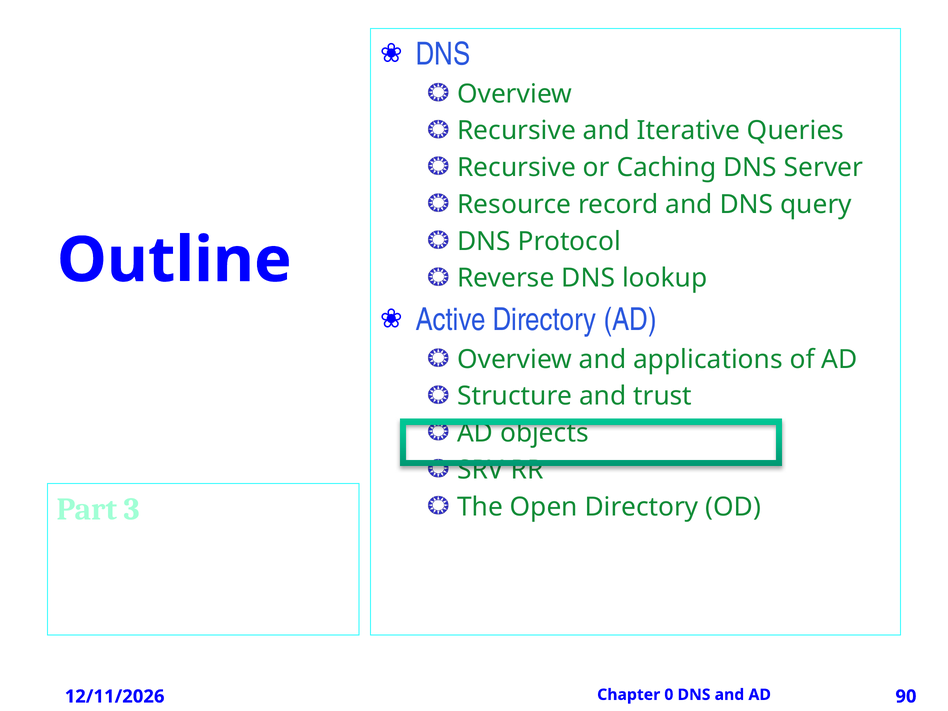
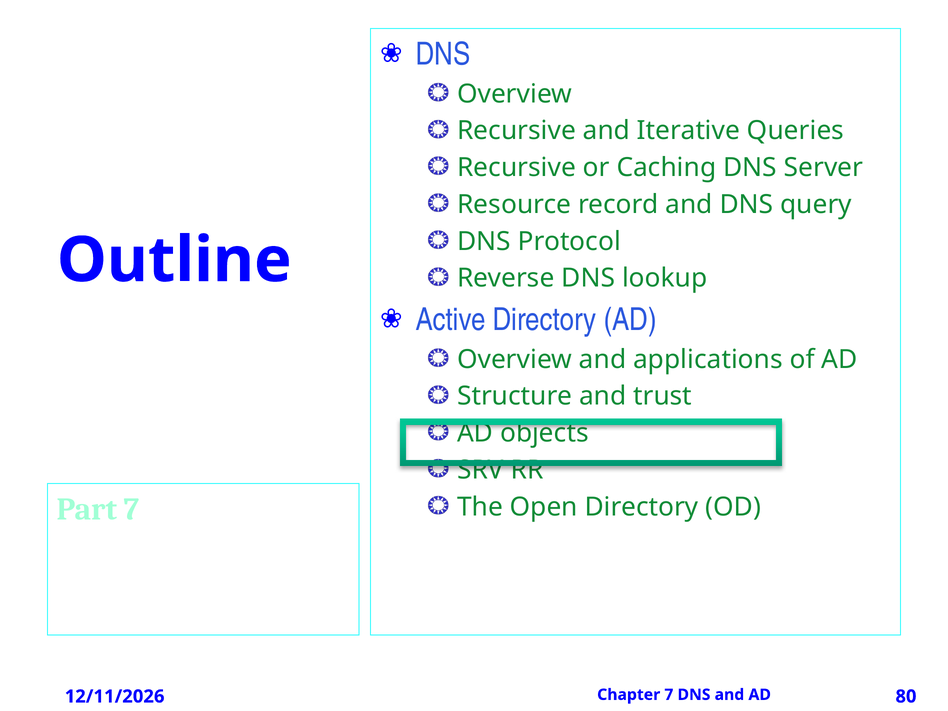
Part 3: 3 -> 7
Chapter 0: 0 -> 7
90: 90 -> 80
